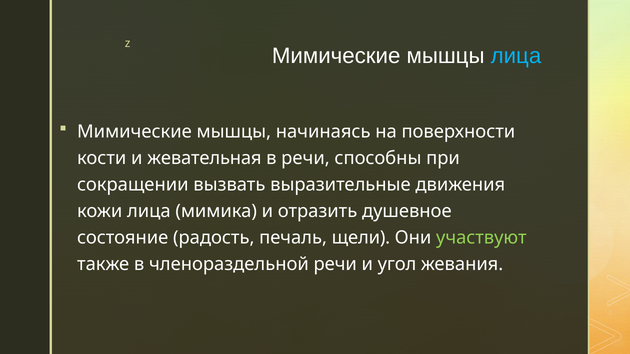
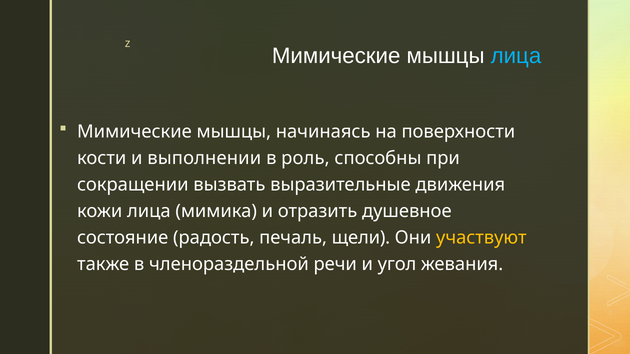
жевательная: жевательная -> выполнении
в речи: речи -> роль
участвуют colour: light green -> yellow
